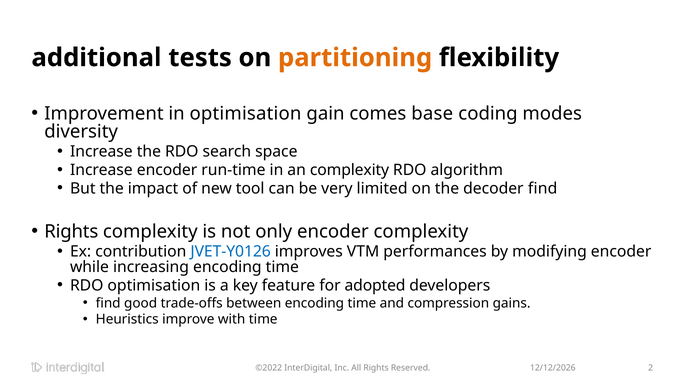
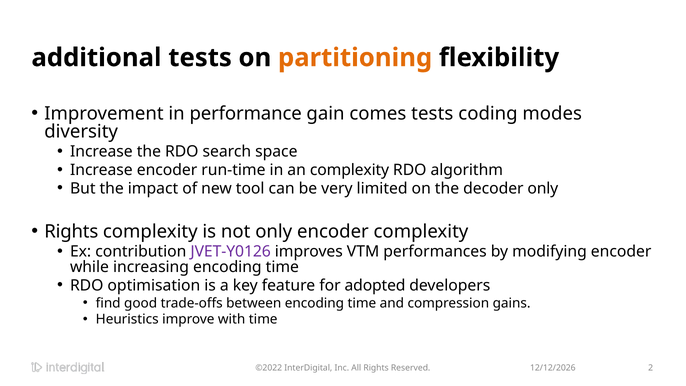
in optimisation: optimisation -> performance
comes base: base -> tests
decoder find: find -> only
JVET-Y0126 colour: blue -> purple
